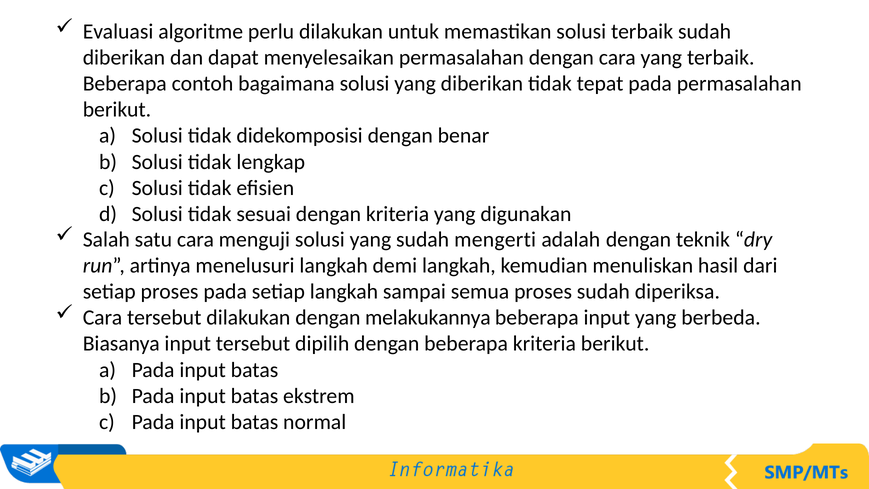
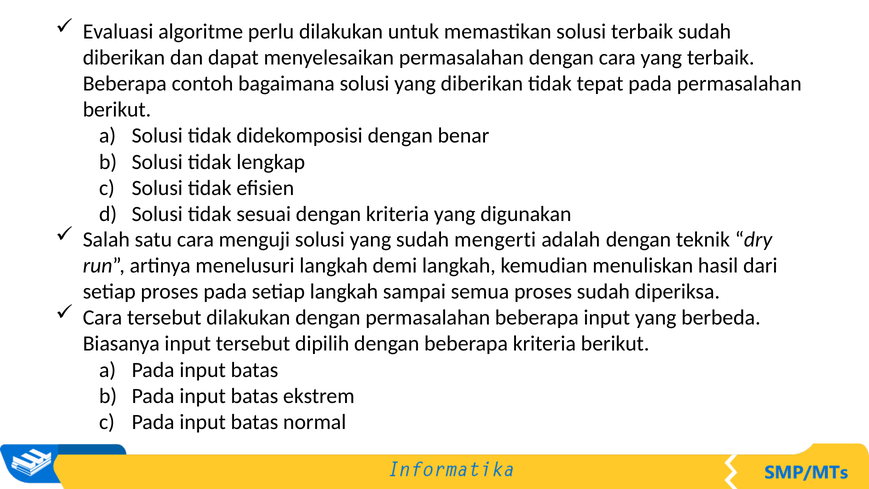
dengan melakukannya: melakukannya -> permasalahan
